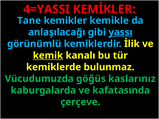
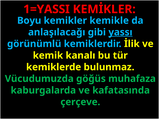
4=YASSI: 4=YASSI -> 1=YASSI
Tane: Tane -> Boyu
kemik underline: present -> none
kaslarınız: kaslarınız -> muhafaza
